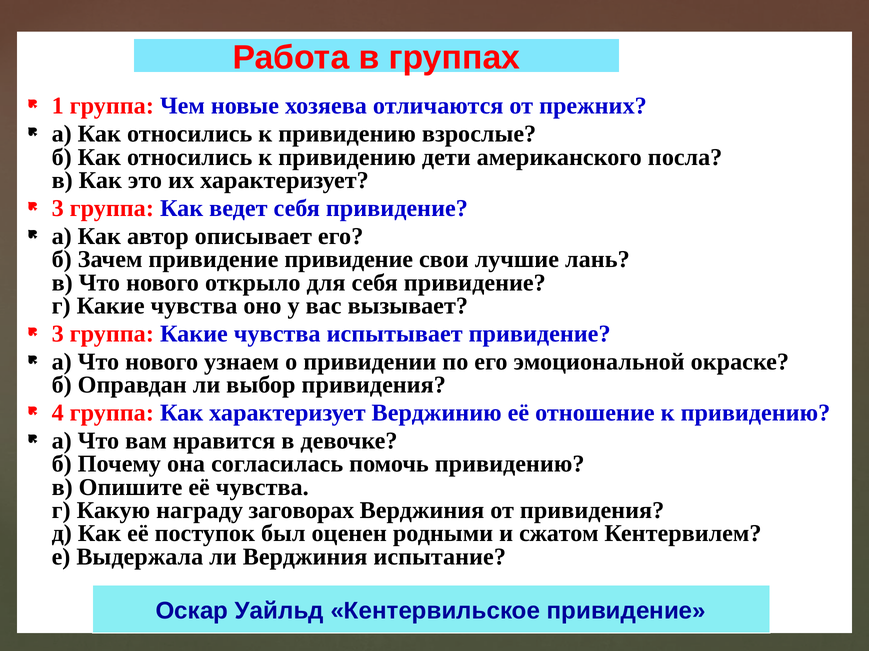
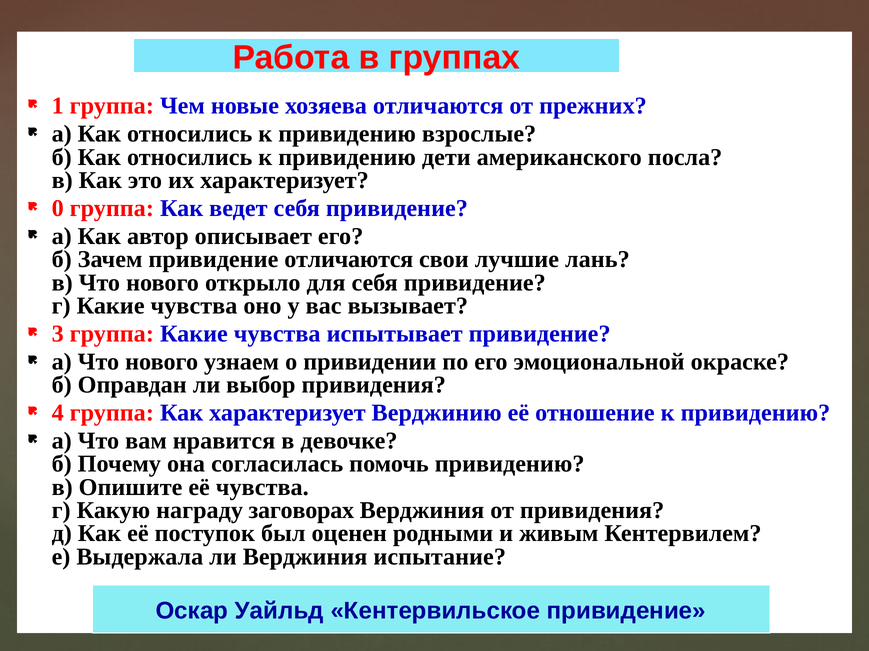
3 at (58, 208): 3 -> 0
привидение привидение: привидение -> отличаются
сжатом: сжатом -> живым
